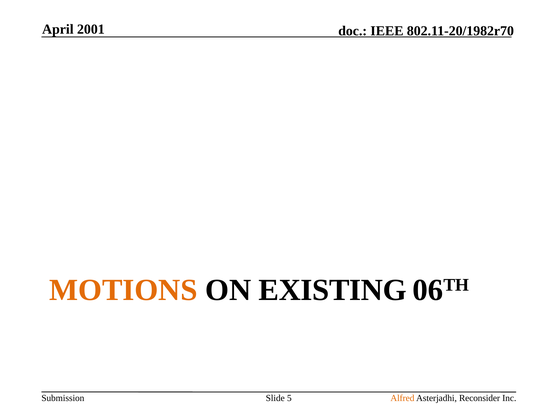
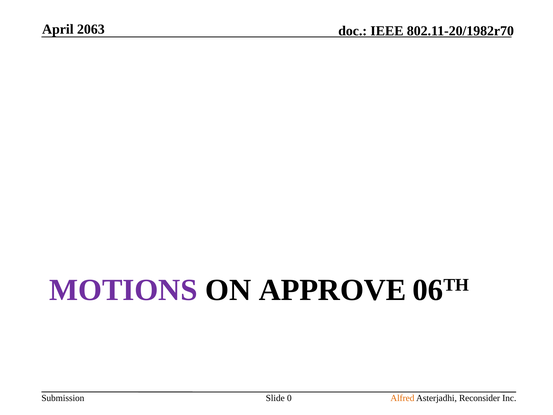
2001: 2001 -> 2063
MOTIONS colour: orange -> purple
EXISTING: EXISTING -> APPROVE
5: 5 -> 0
